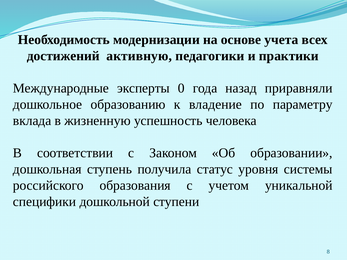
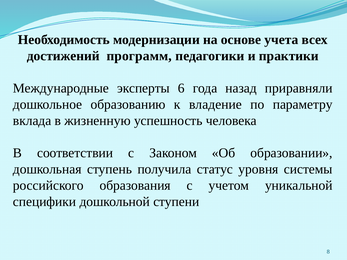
активную: активную -> программ
0: 0 -> 6
